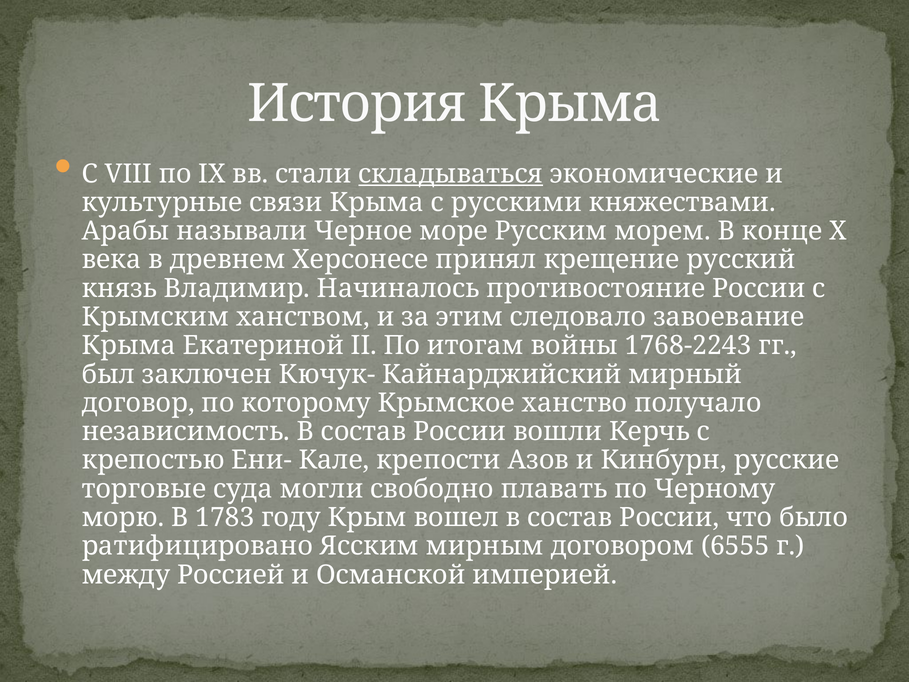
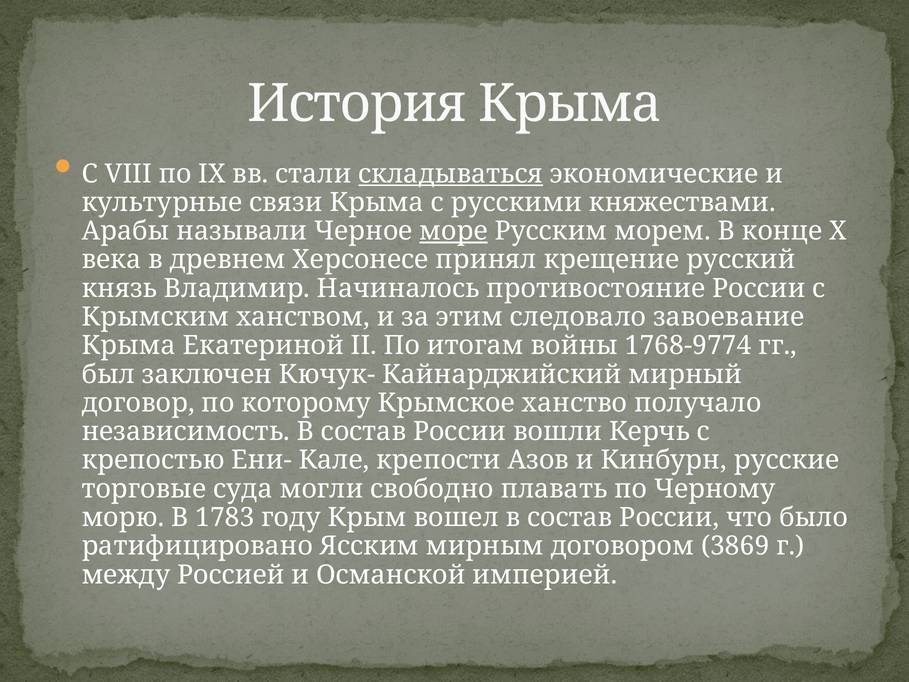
море underline: none -> present
1768-2243: 1768-2243 -> 1768-9774
6555: 6555 -> 3869
